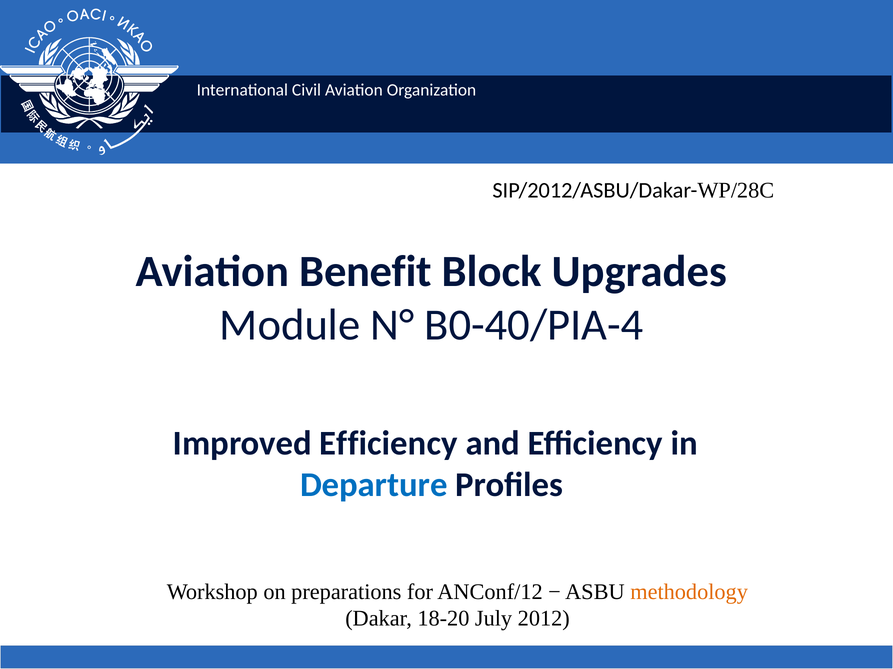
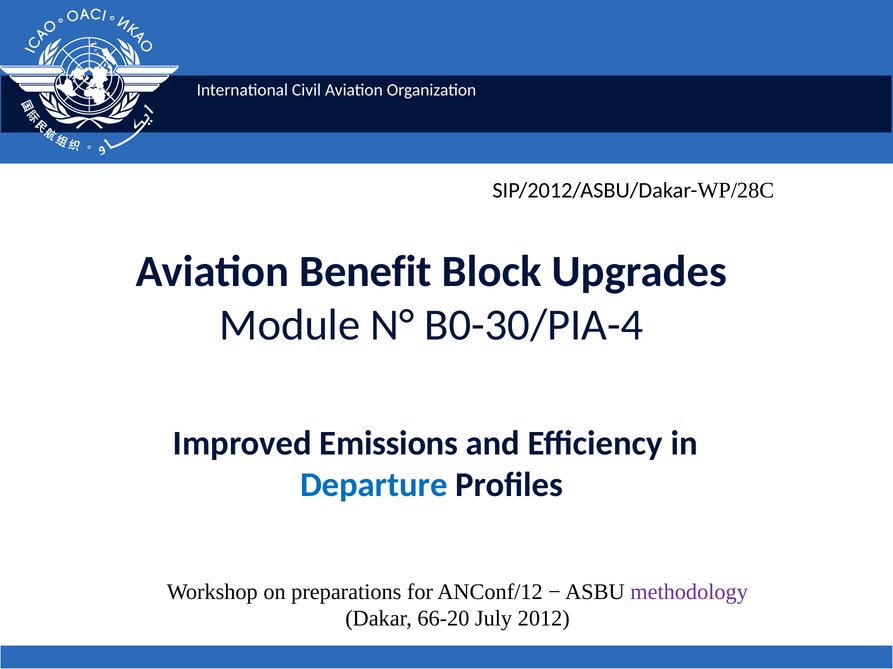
B0-40/PIA-4: B0-40/PIA-4 -> B0-30/PIA-4
Improved Efficiency: Efficiency -> Emissions
methodology colour: orange -> purple
18-20: 18-20 -> 66-20
